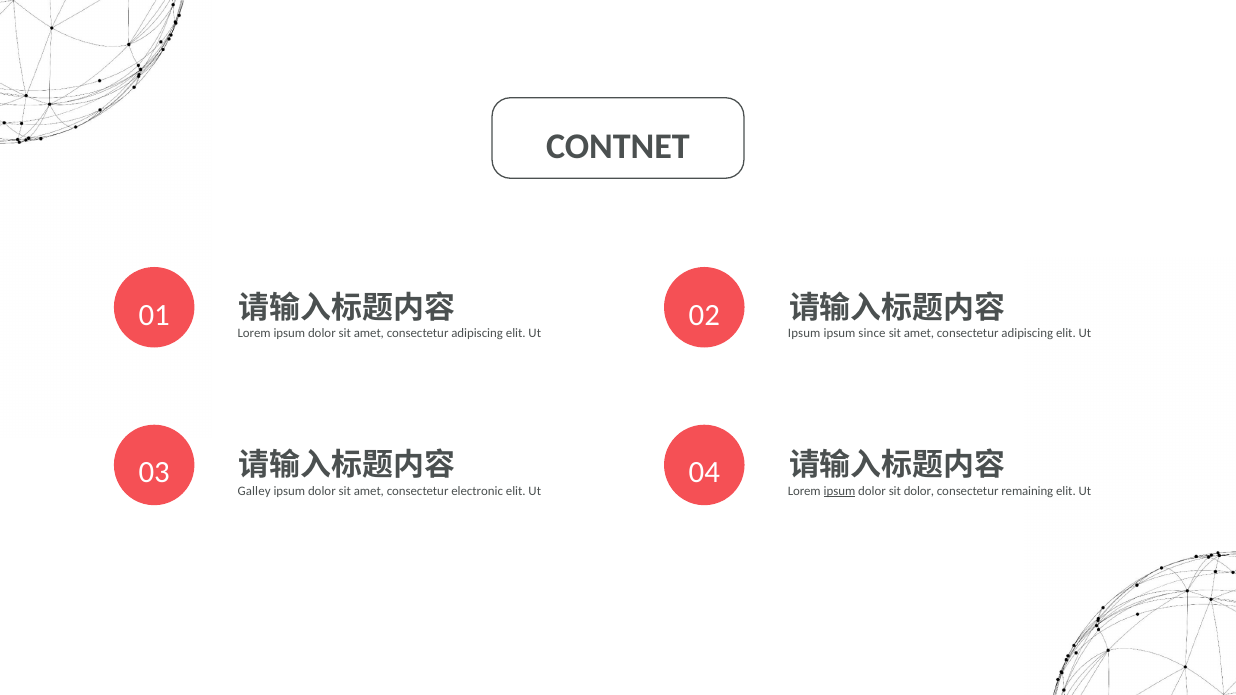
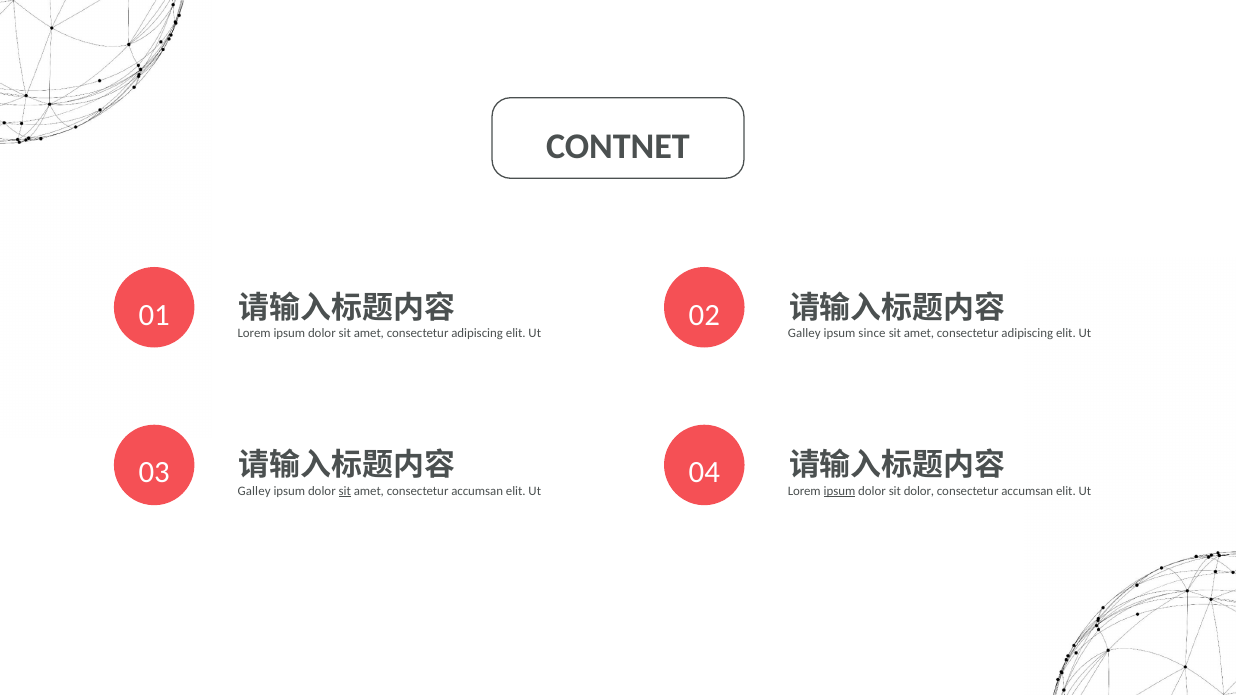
Ipsum at (804, 334): Ipsum -> Galley
sit at (345, 491) underline: none -> present
amet consectetur electronic: electronic -> accumsan
remaining at (1027, 491): remaining -> accumsan
